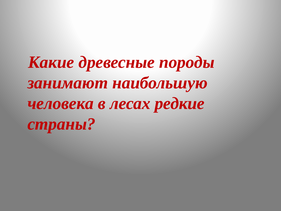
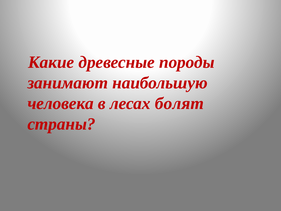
редкие: редкие -> болят
